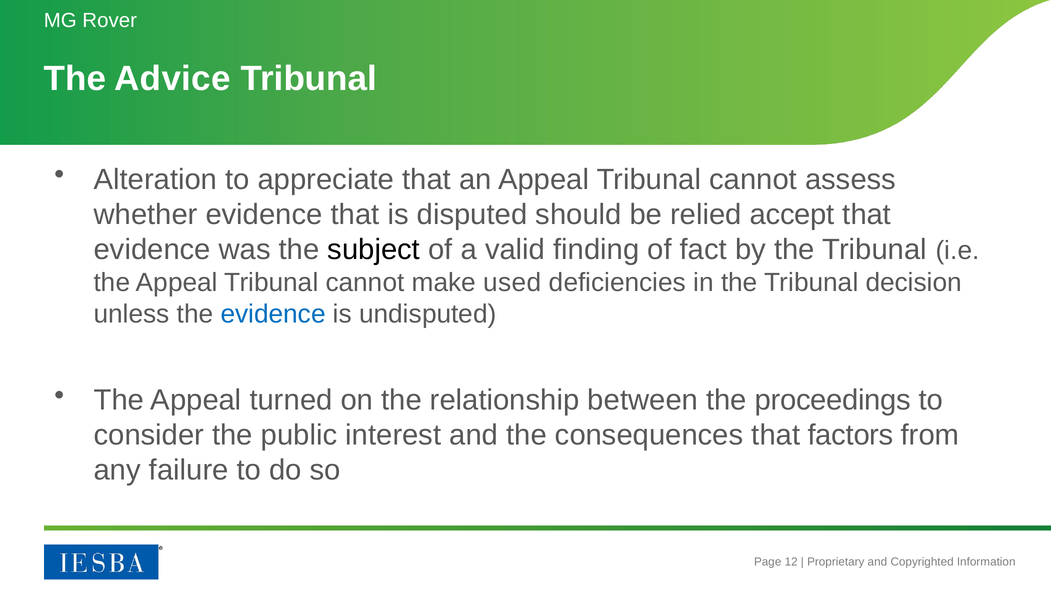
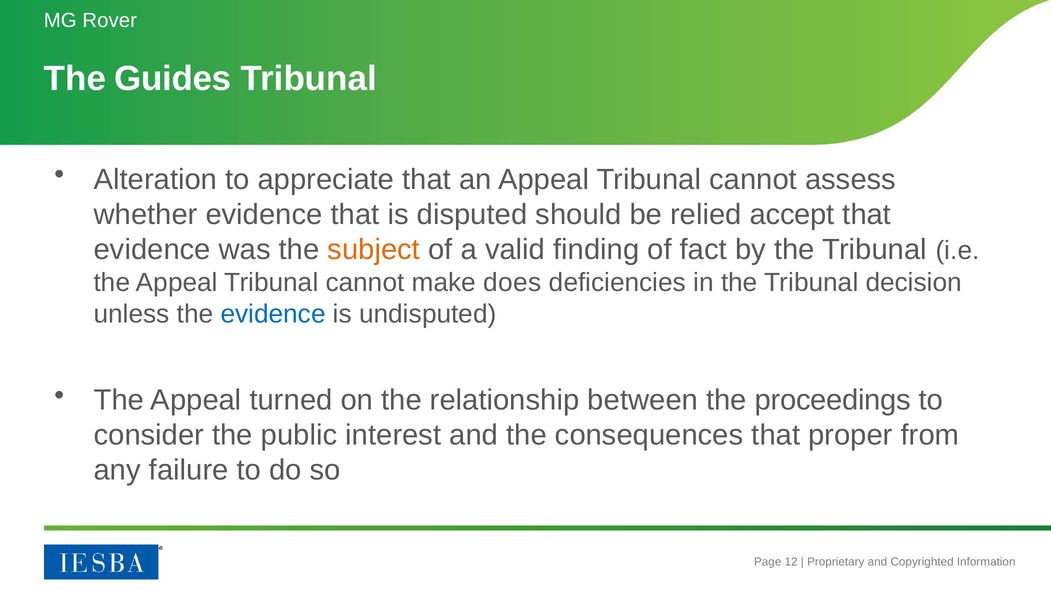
Advice: Advice -> Guides
subject colour: black -> orange
used: used -> does
factors: factors -> proper
